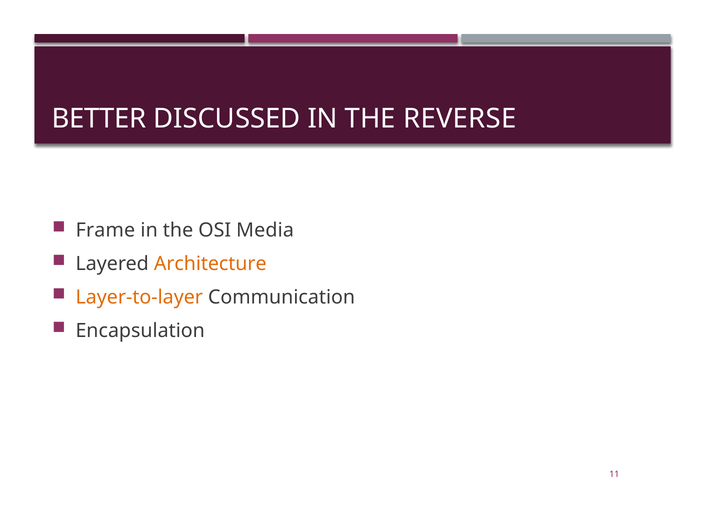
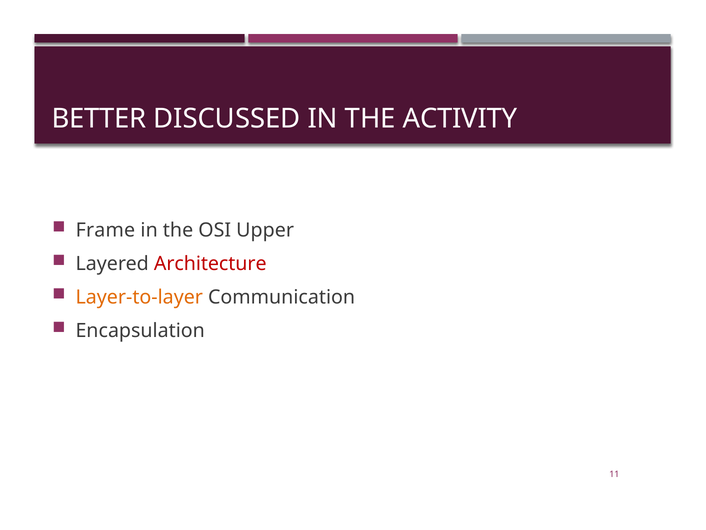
REVERSE: REVERSE -> ACTIVITY
Media: Media -> Upper
Architecture colour: orange -> red
